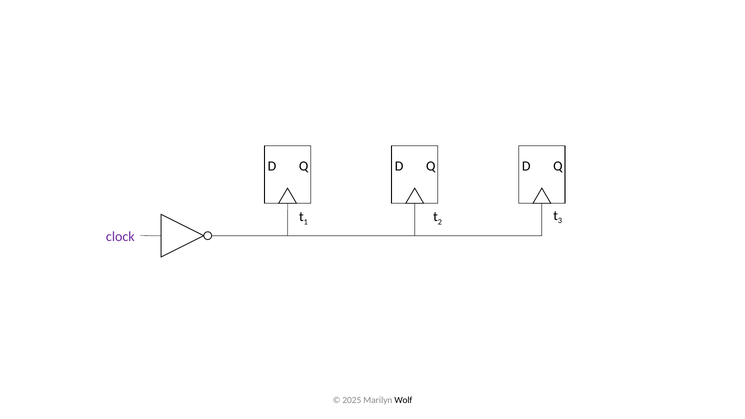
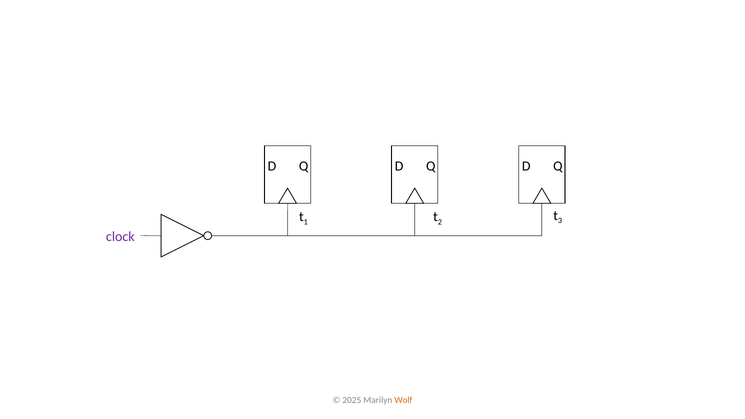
Wolf colour: black -> orange
